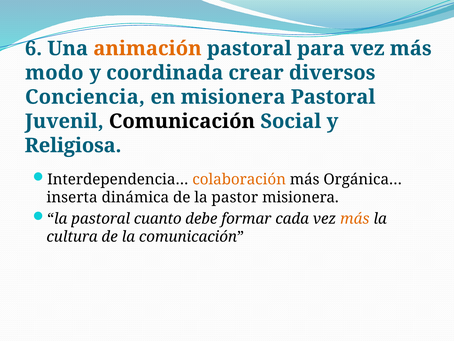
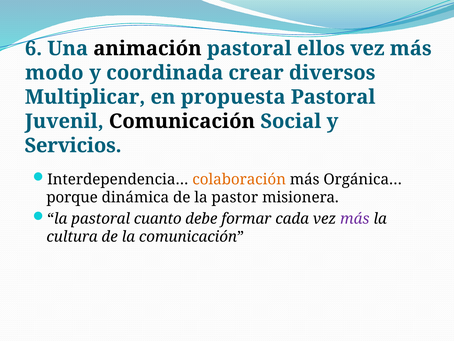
animación colour: orange -> black
para: para -> ellos
Conciencia: Conciencia -> Multiplicar
en misionera: misionera -> propuesta
Religiosa: Religiosa -> Servicios
inserta: inserta -> porque
más at (355, 218) colour: orange -> purple
